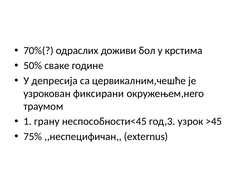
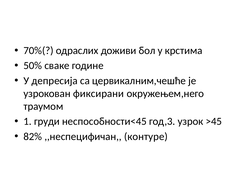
грану: грану -> груди
75%: 75% -> 82%
externus: externus -> контуре
